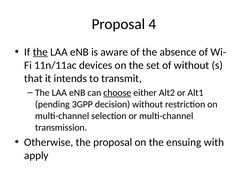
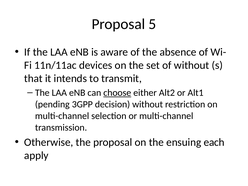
4: 4 -> 5
the at (40, 52) underline: present -> none
with: with -> each
